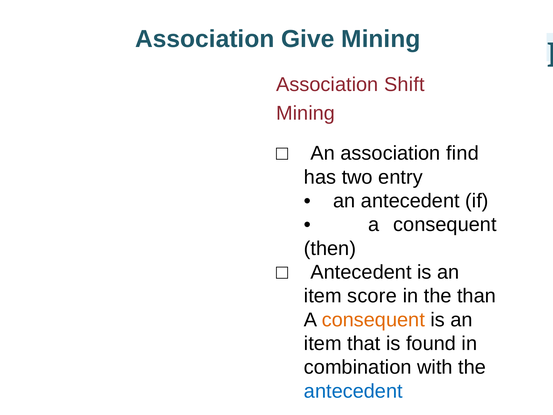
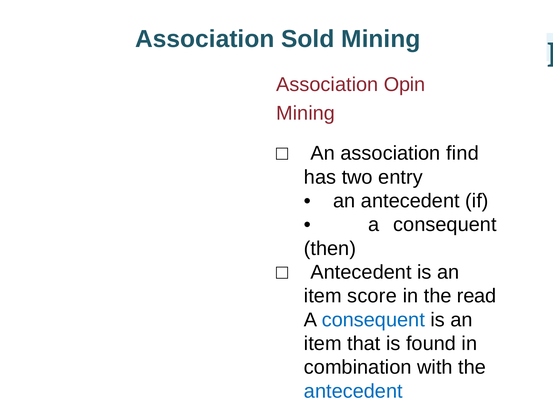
Give: Give -> Sold
Shift: Shift -> Opin
than: than -> read
consequent at (373, 320) colour: orange -> blue
